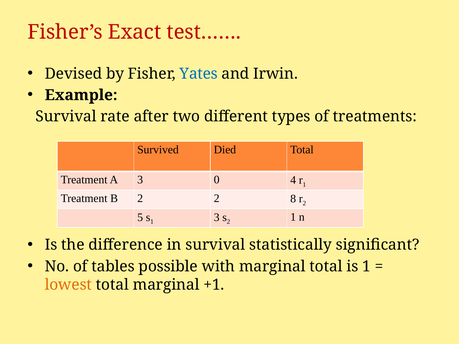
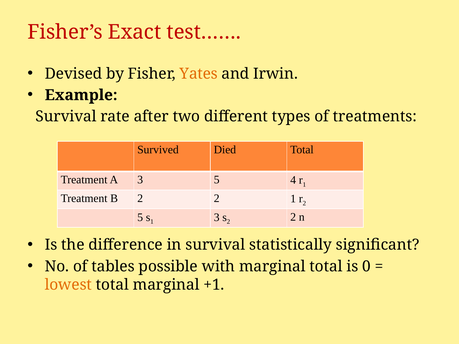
Yates colour: blue -> orange
3 0: 0 -> 5
2 8: 8 -> 1
1 at (293, 217): 1 -> 2
is 1: 1 -> 0
